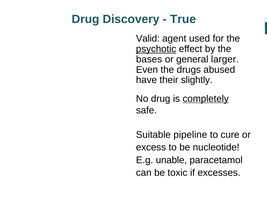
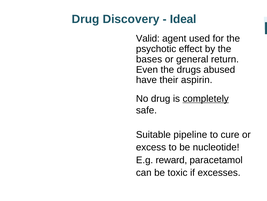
True: True -> Ideal
psychotic underline: present -> none
larger: larger -> return
slightly: slightly -> aspirin
unable: unable -> reward
